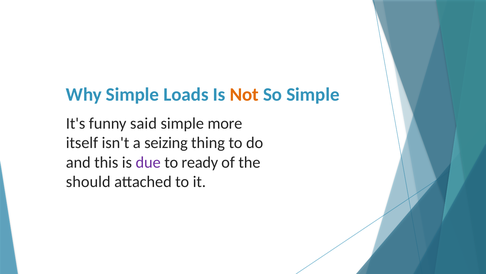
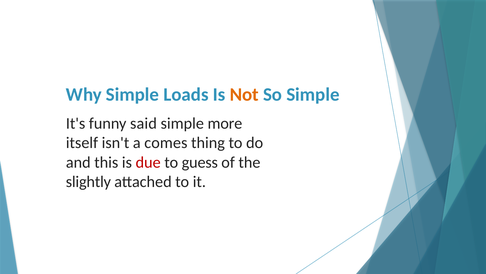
seizing: seizing -> comes
due colour: purple -> red
ready: ready -> guess
should: should -> slightly
